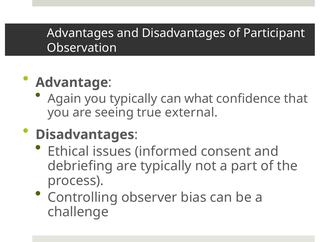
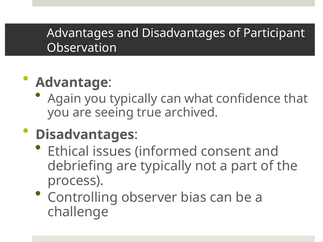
external: external -> archived
